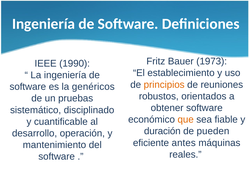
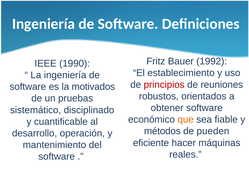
1973: 1973 -> 1992
principios colour: orange -> red
genéricos: genéricos -> motivados
duración: duración -> métodos
antes: antes -> hacer
